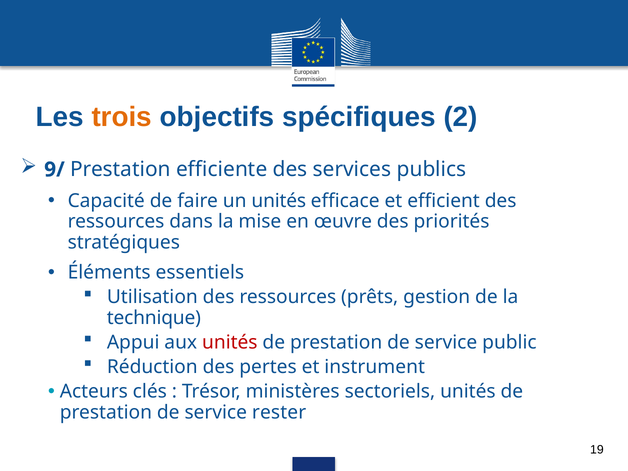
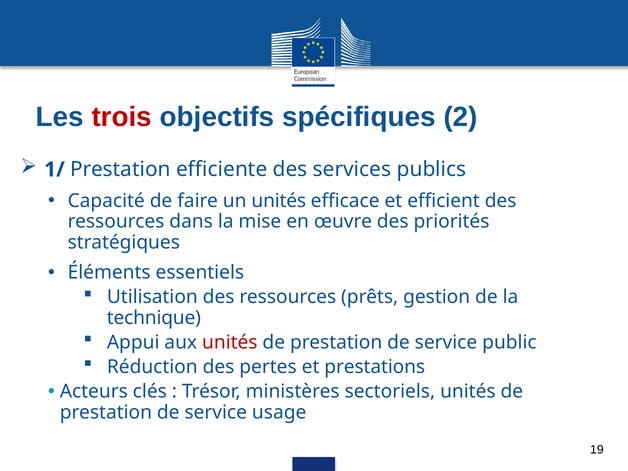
trois colour: orange -> red
9/: 9/ -> 1/
instrument: instrument -> prestations
rester: rester -> usage
